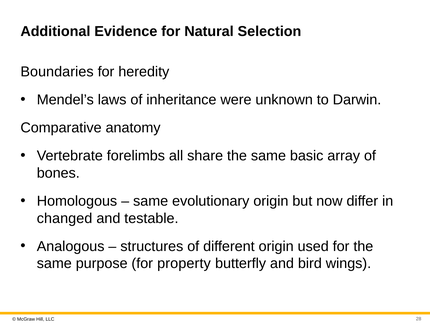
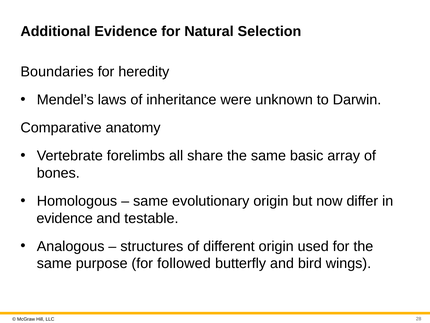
changed at (65, 218): changed -> evidence
property: property -> followed
